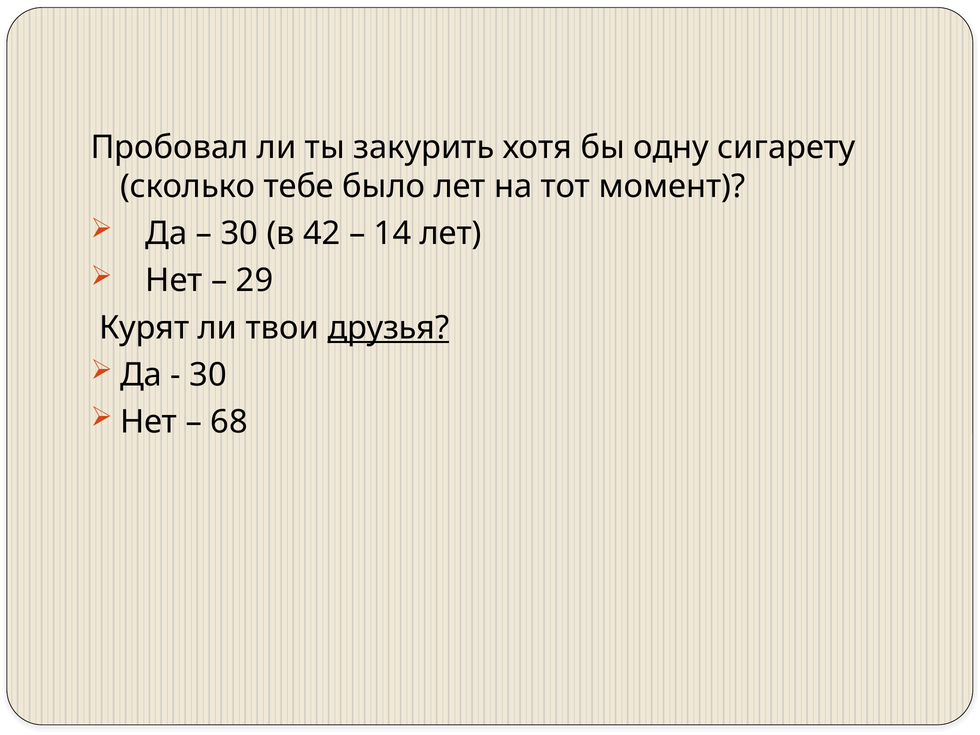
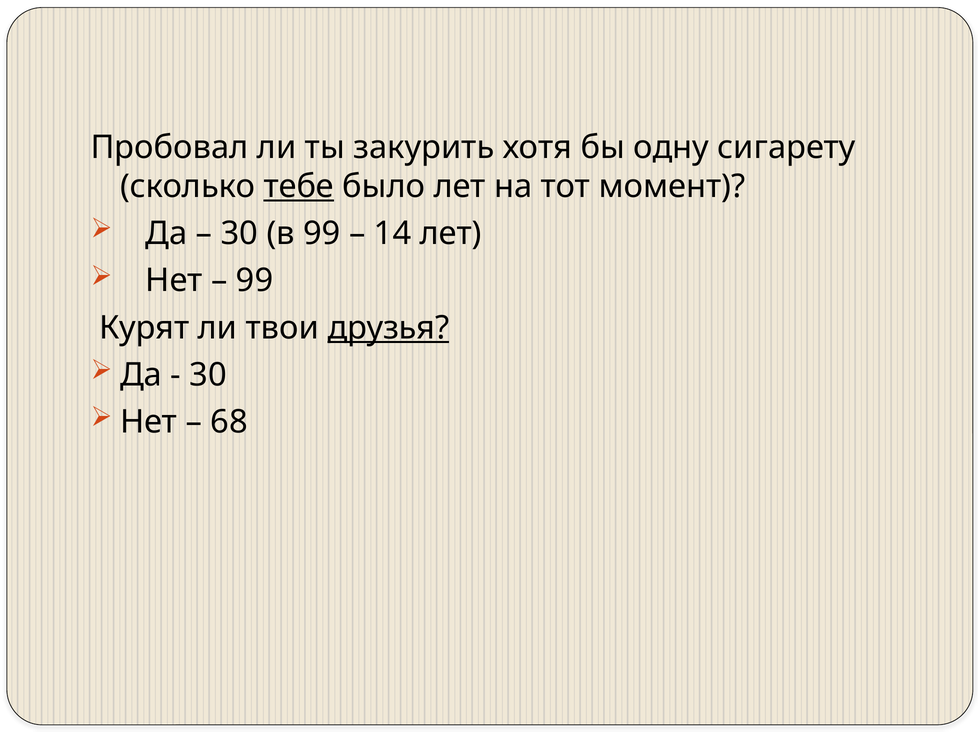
тебе underline: none -> present
в 42: 42 -> 99
29 at (255, 281): 29 -> 99
